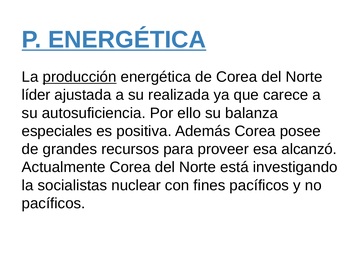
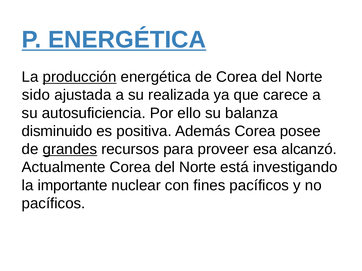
líder: líder -> sido
especiales: especiales -> disminuido
grandes underline: none -> present
socialistas: socialistas -> importante
